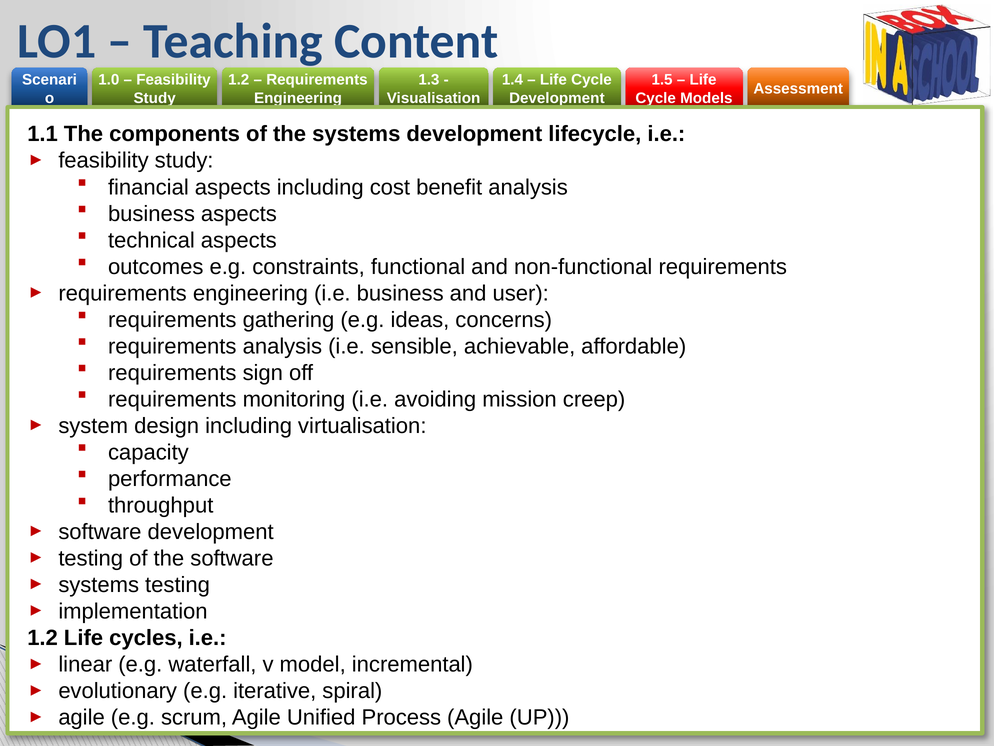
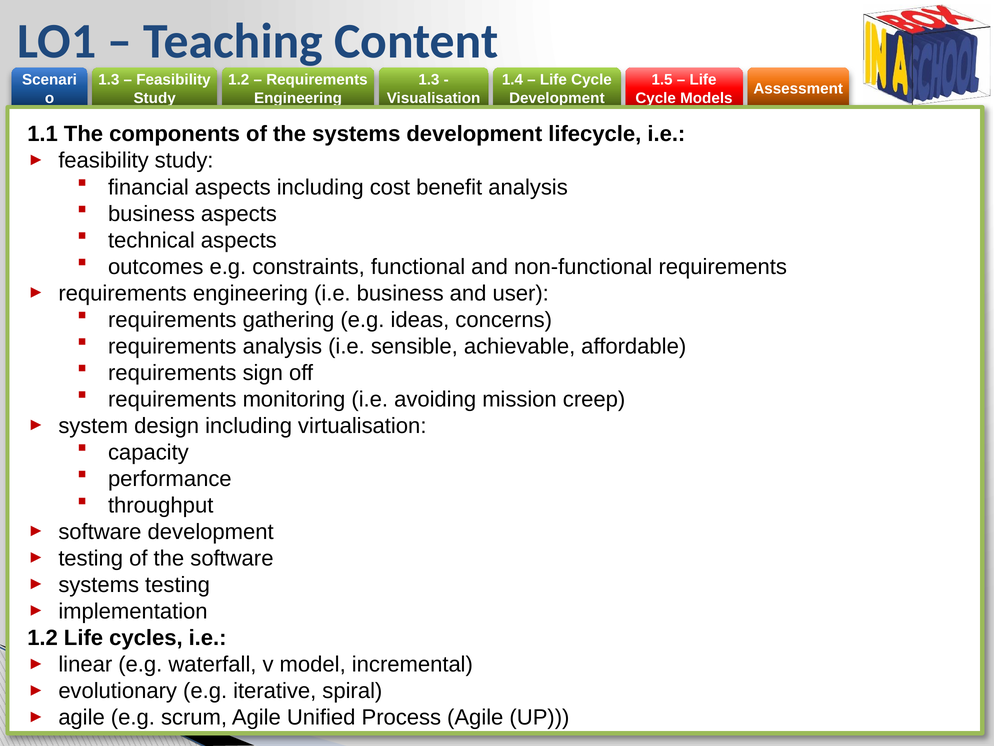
1.0 at (109, 80): 1.0 -> 1.3
